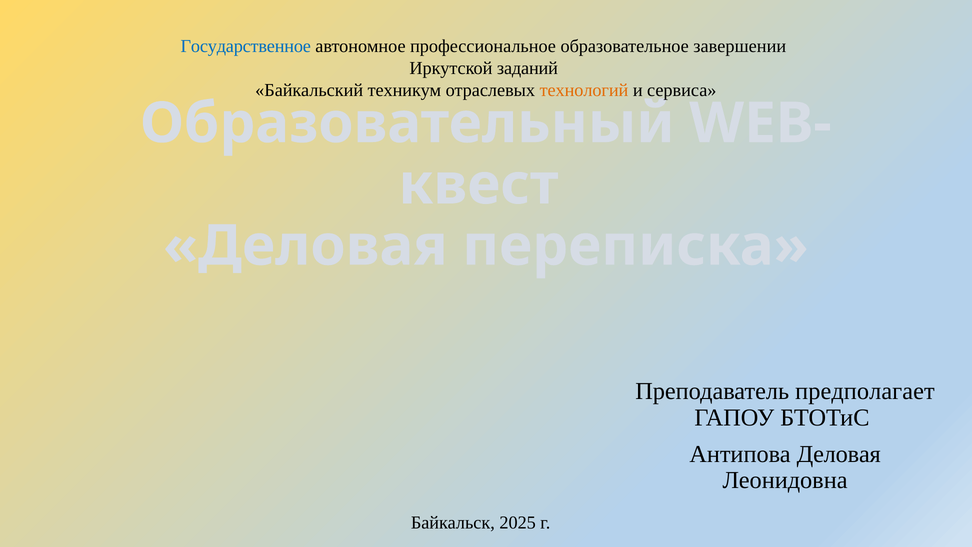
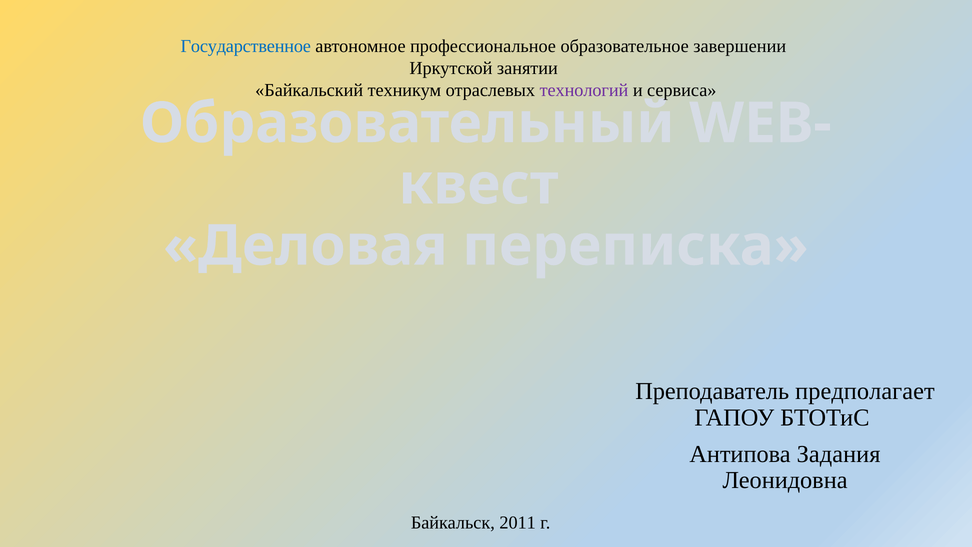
заданий: заданий -> занятии
технологий colour: orange -> purple
Антипова Деловая: Деловая -> Задания
2025: 2025 -> 2011
